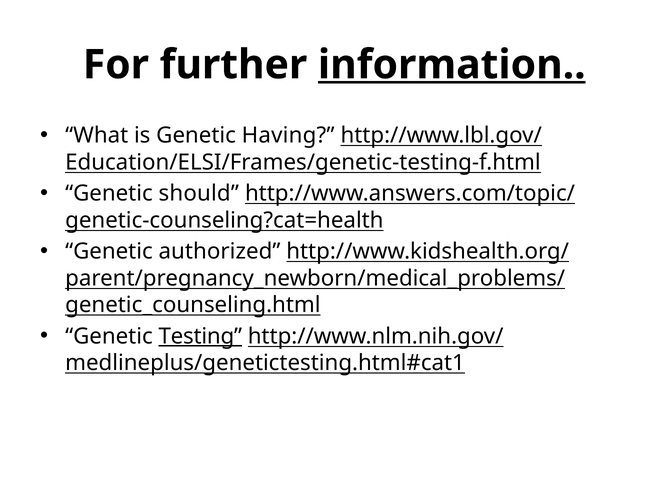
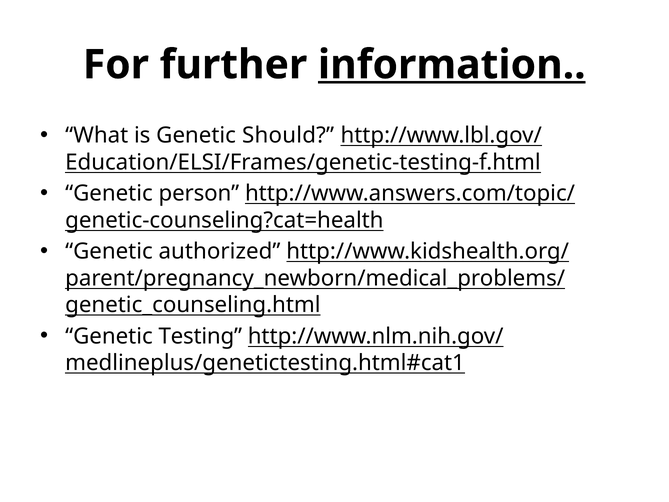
Having: Having -> Should
should: should -> person
Testing underline: present -> none
